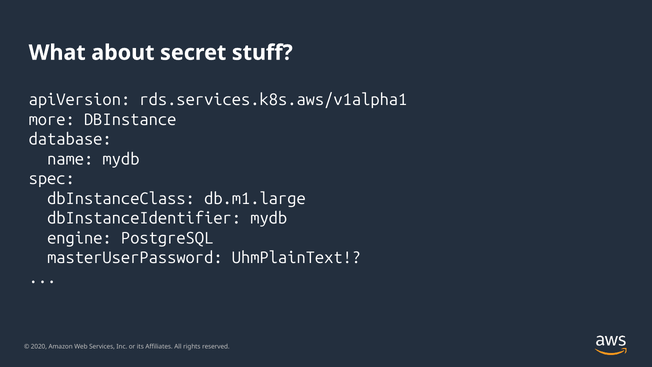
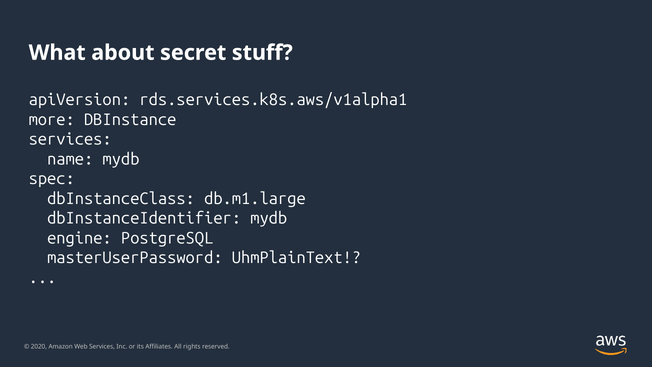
database at (70, 139): database -> services
